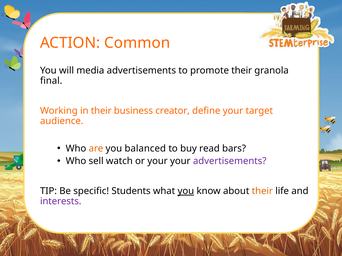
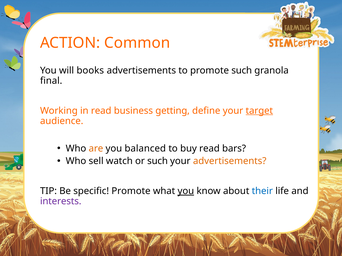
media: media -> books
promote their: their -> such
in their: their -> read
creator: creator -> getting
target underline: none -> present
or your: your -> such
advertisements at (230, 161) colour: purple -> orange
specific Students: Students -> Promote
their at (262, 191) colour: orange -> blue
